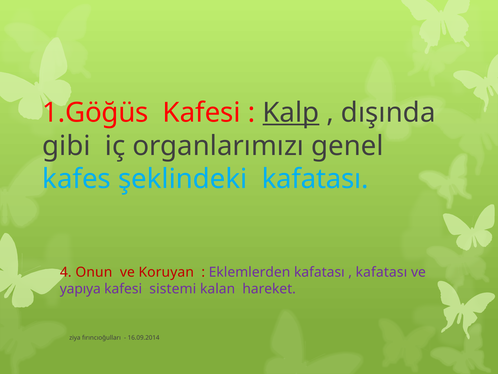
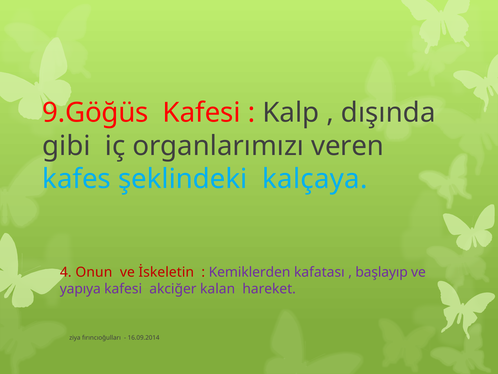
1.Göğüs: 1.Göğüs -> 9.Göğüs
Kalp underline: present -> none
genel: genel -> veren
şeklindeki kafatası: kafatası -> kalçaya
Koruyan: Koruyan -> İskeletin
Eklemlerden: Eklemlerden -> Kemiklerden
kafatası at (381, 272): kafatası -> başlayıp
sistemi: sistemi -> akciğer
